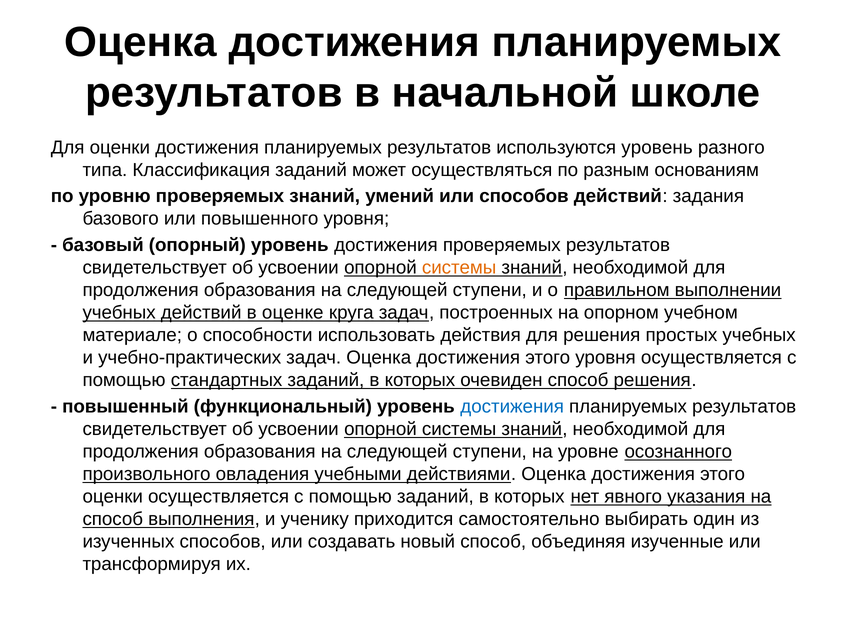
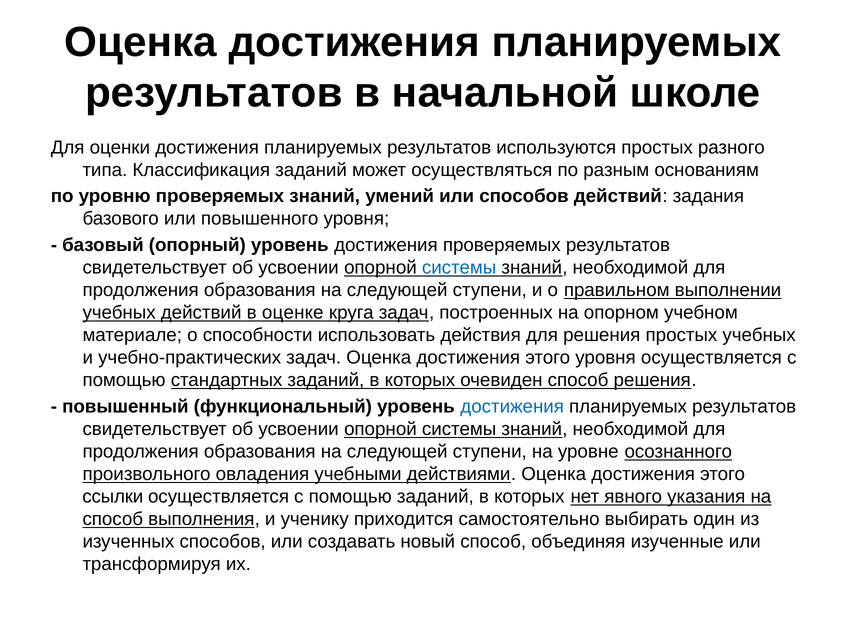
используются уровень: уровень -> простых
системы at (459, 268) colour: orange -> blue
оценки at (113, 497): оценки -> ссылки
